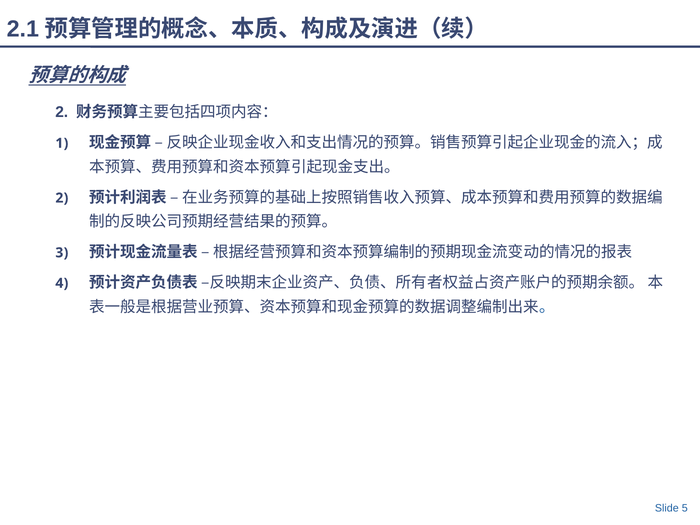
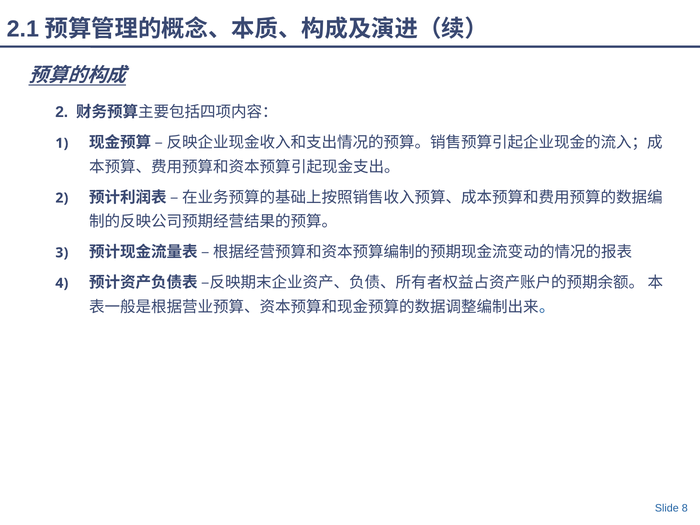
5: 5 -> 8
